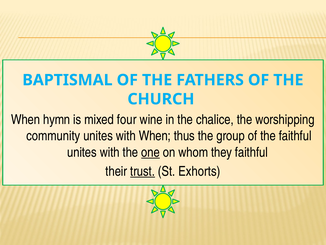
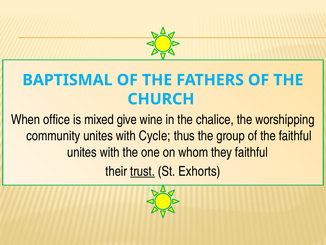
hymn: hymn -> office
four: four -> give
with When: When -> Cycle
one underline: present -> none
